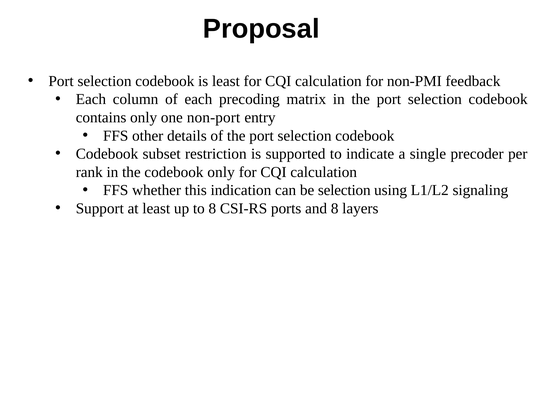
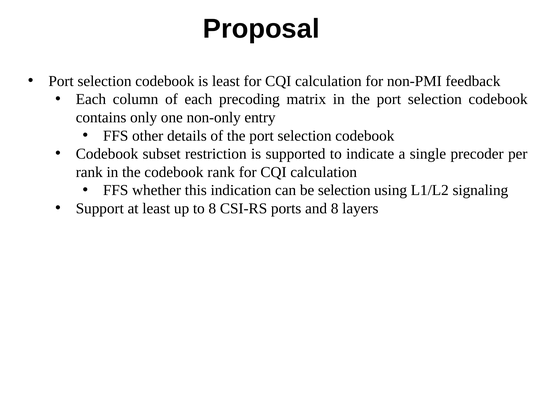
non-port: non-port -> non-only
codebook only: only -> rank
